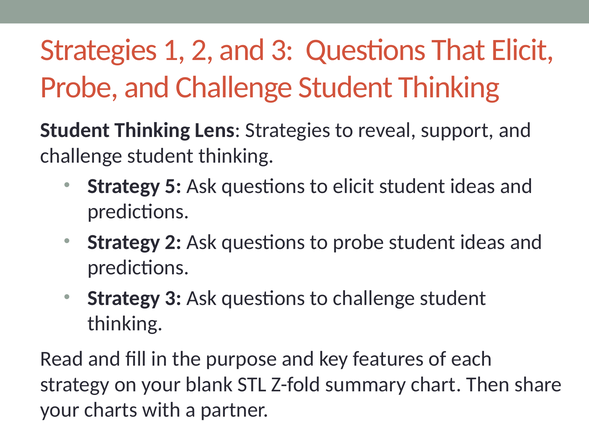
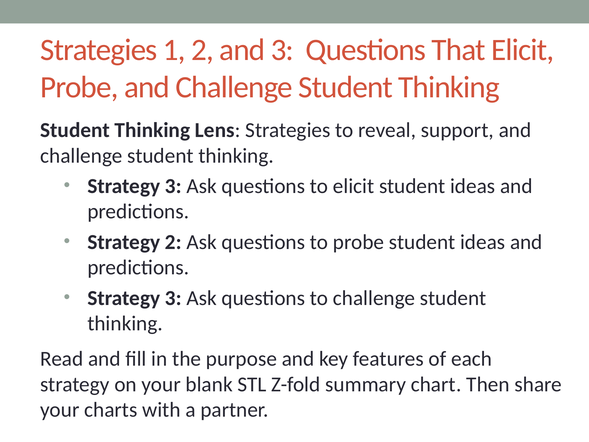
5 at (173, 186): 5 -> 3
